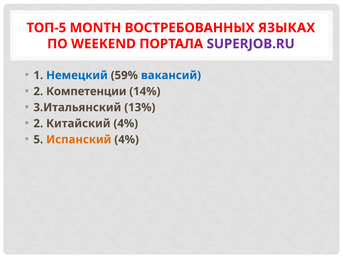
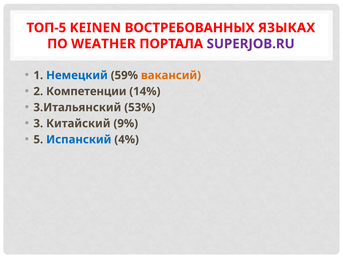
MONTH: MONTH -> KEINEN
WEEKEND: WEEKEND -> WEATHER
вакансий colour: blue -> orange
13%: 13% -> 53%
2 at (38, 123): 2 -> 3
Китайский 4%: 4% -> 9%
Испанский colour: orange -> blue
